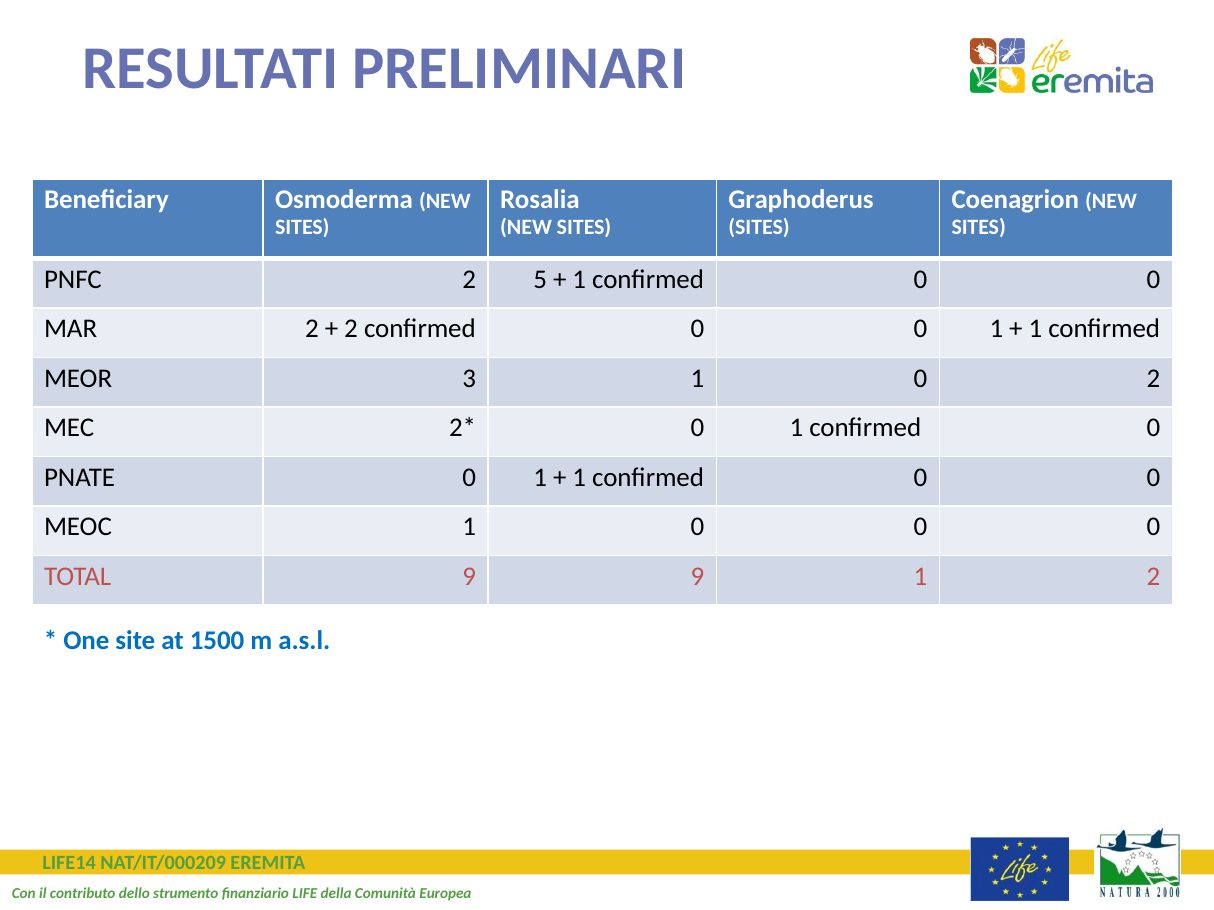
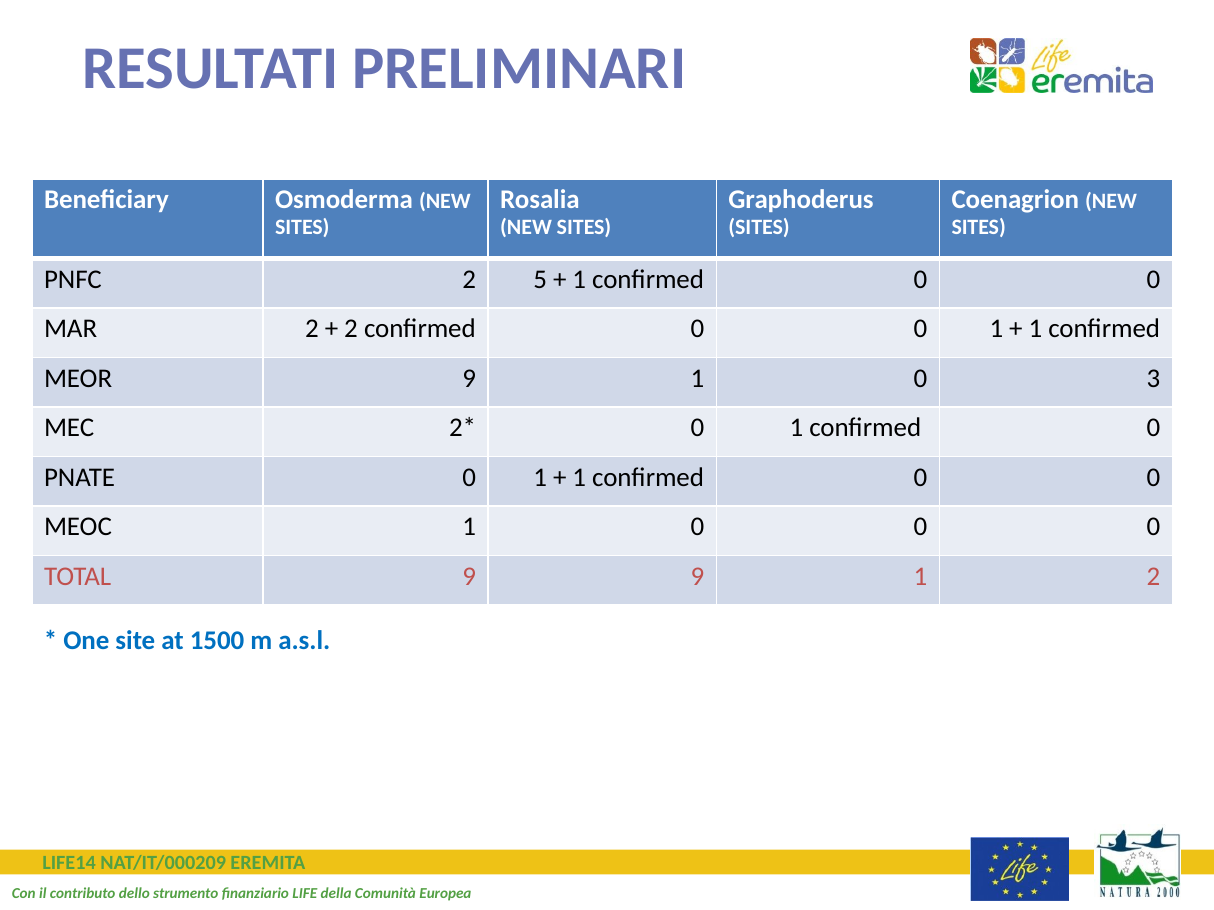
MEOR 3: 3 -> 9
0 2: 2 -> 3
